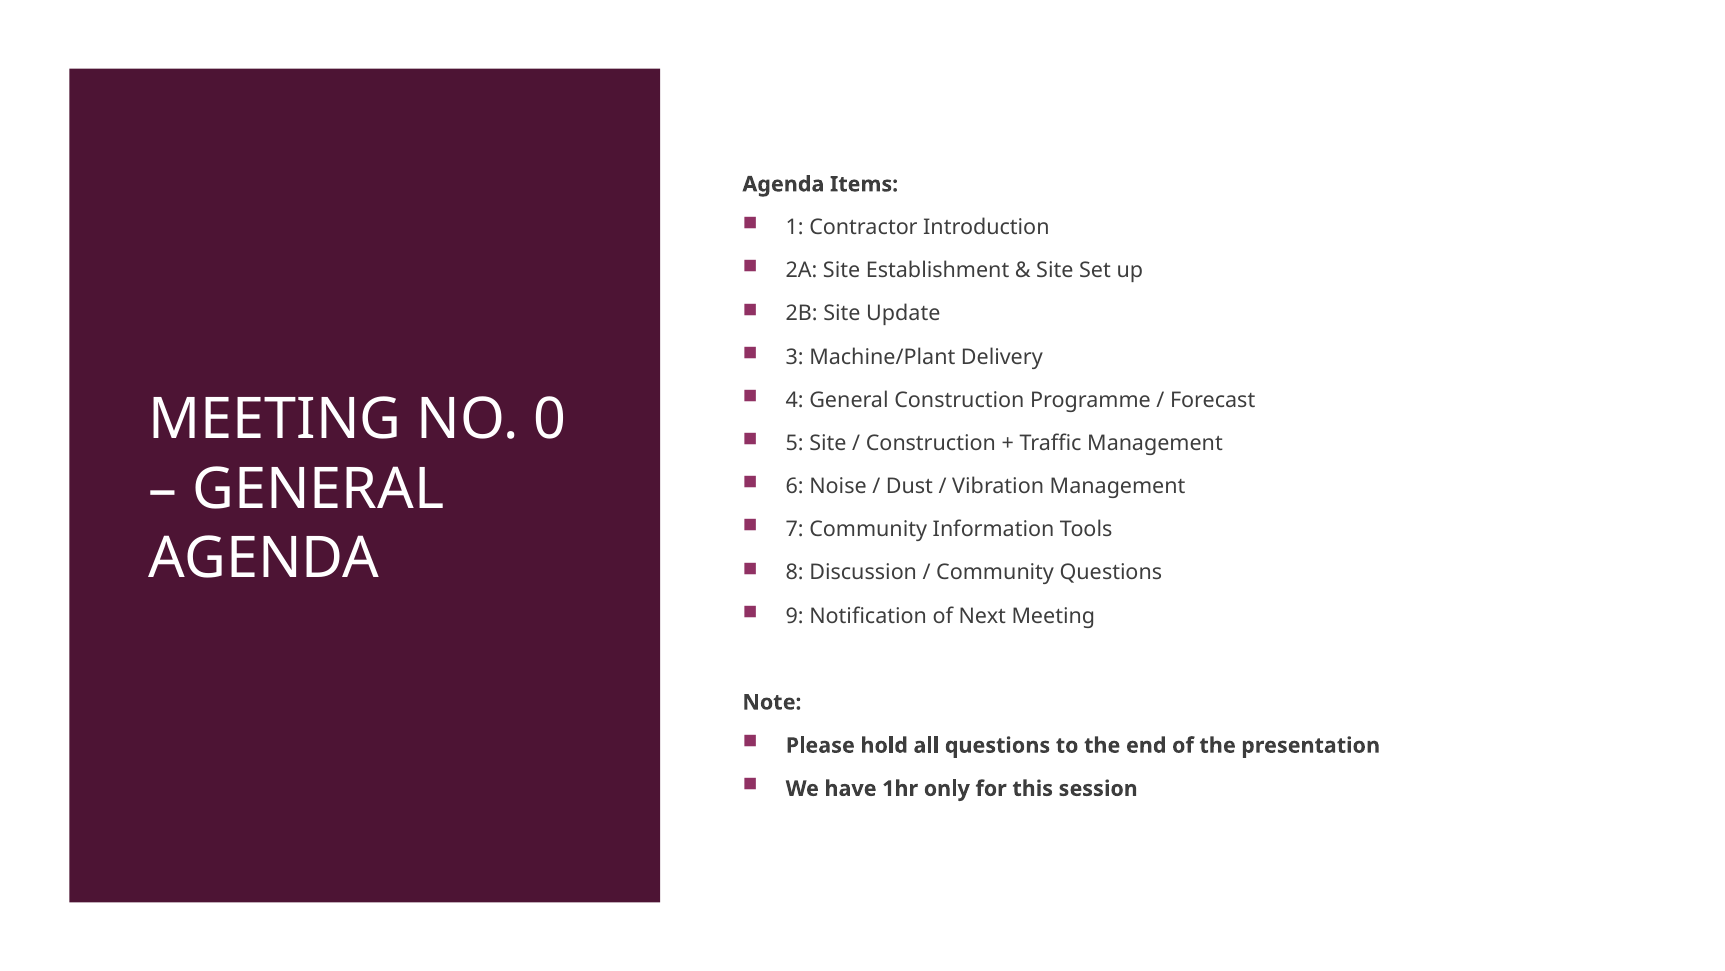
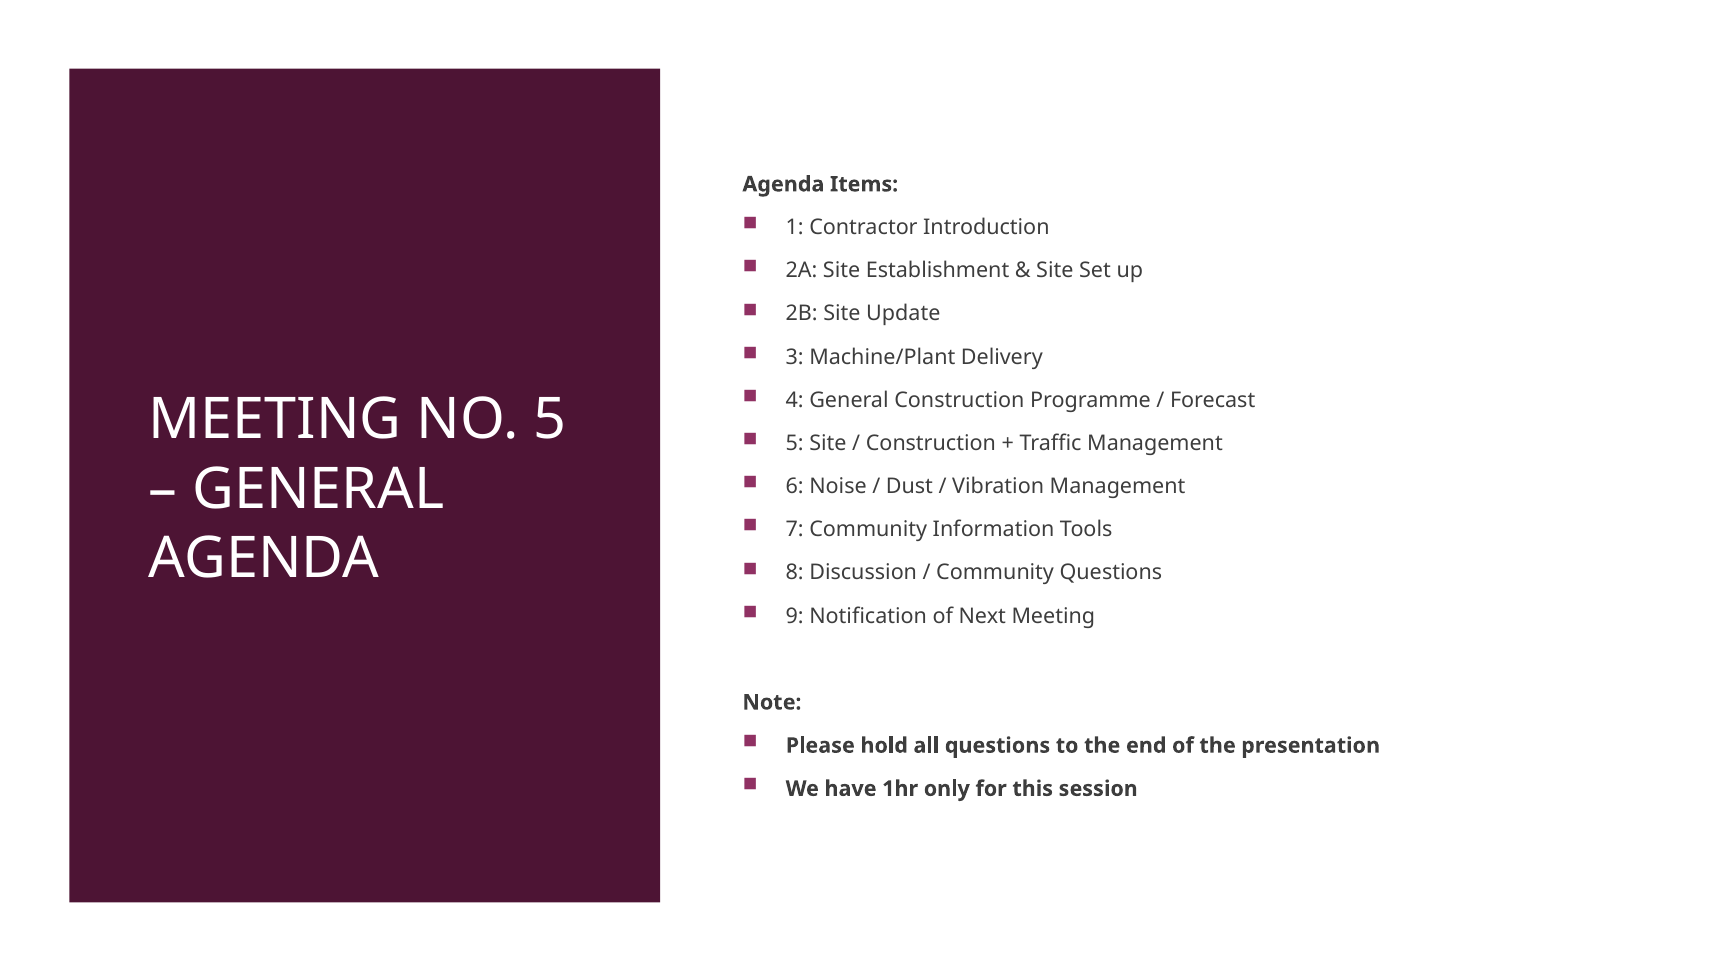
NO 0: 0 -> 5
